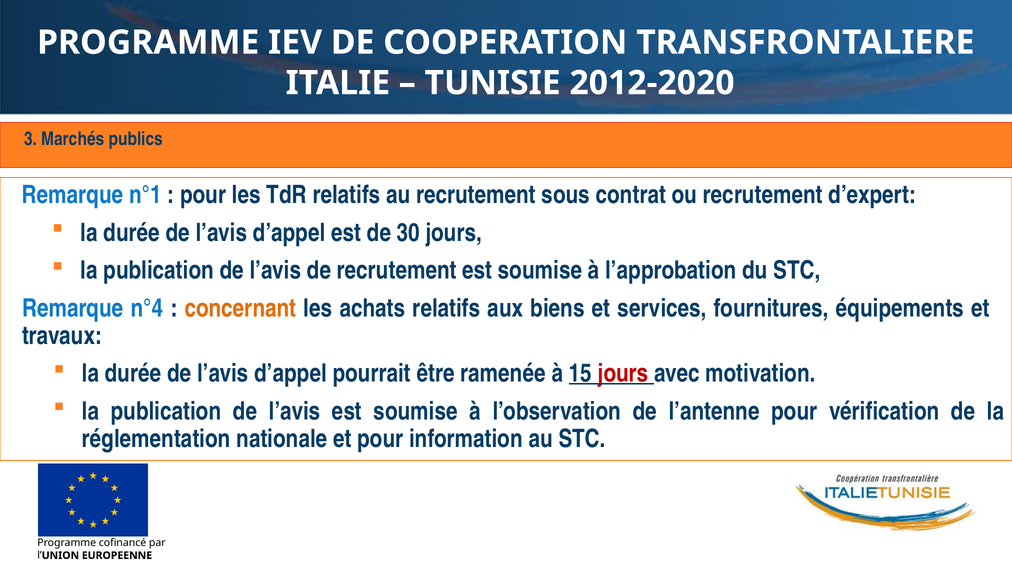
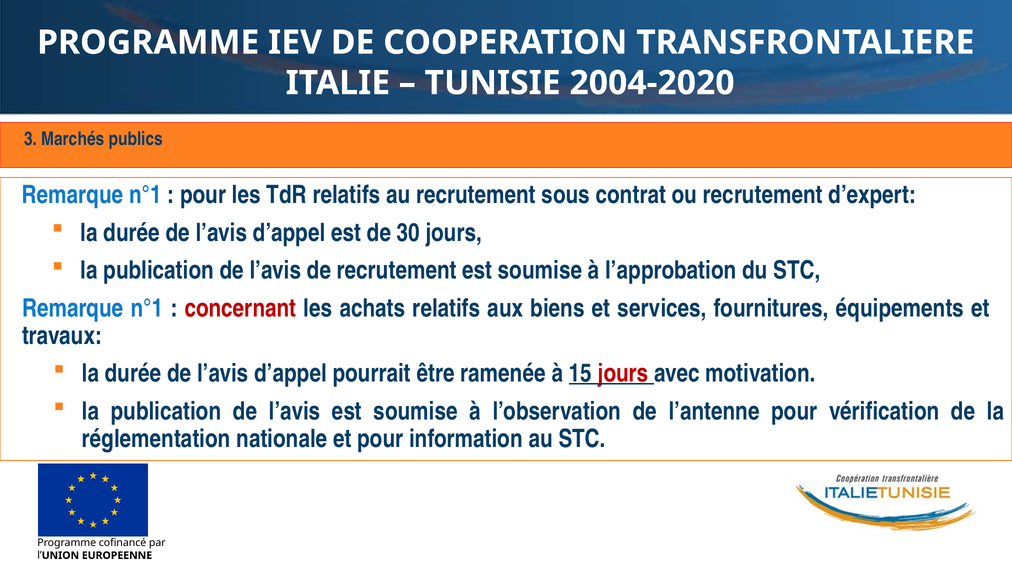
2012-2020: 2012-2020 -> 2004-2020
n°4 at (147, 309): n°4 -> n°1
concernant colour: orange -> red
